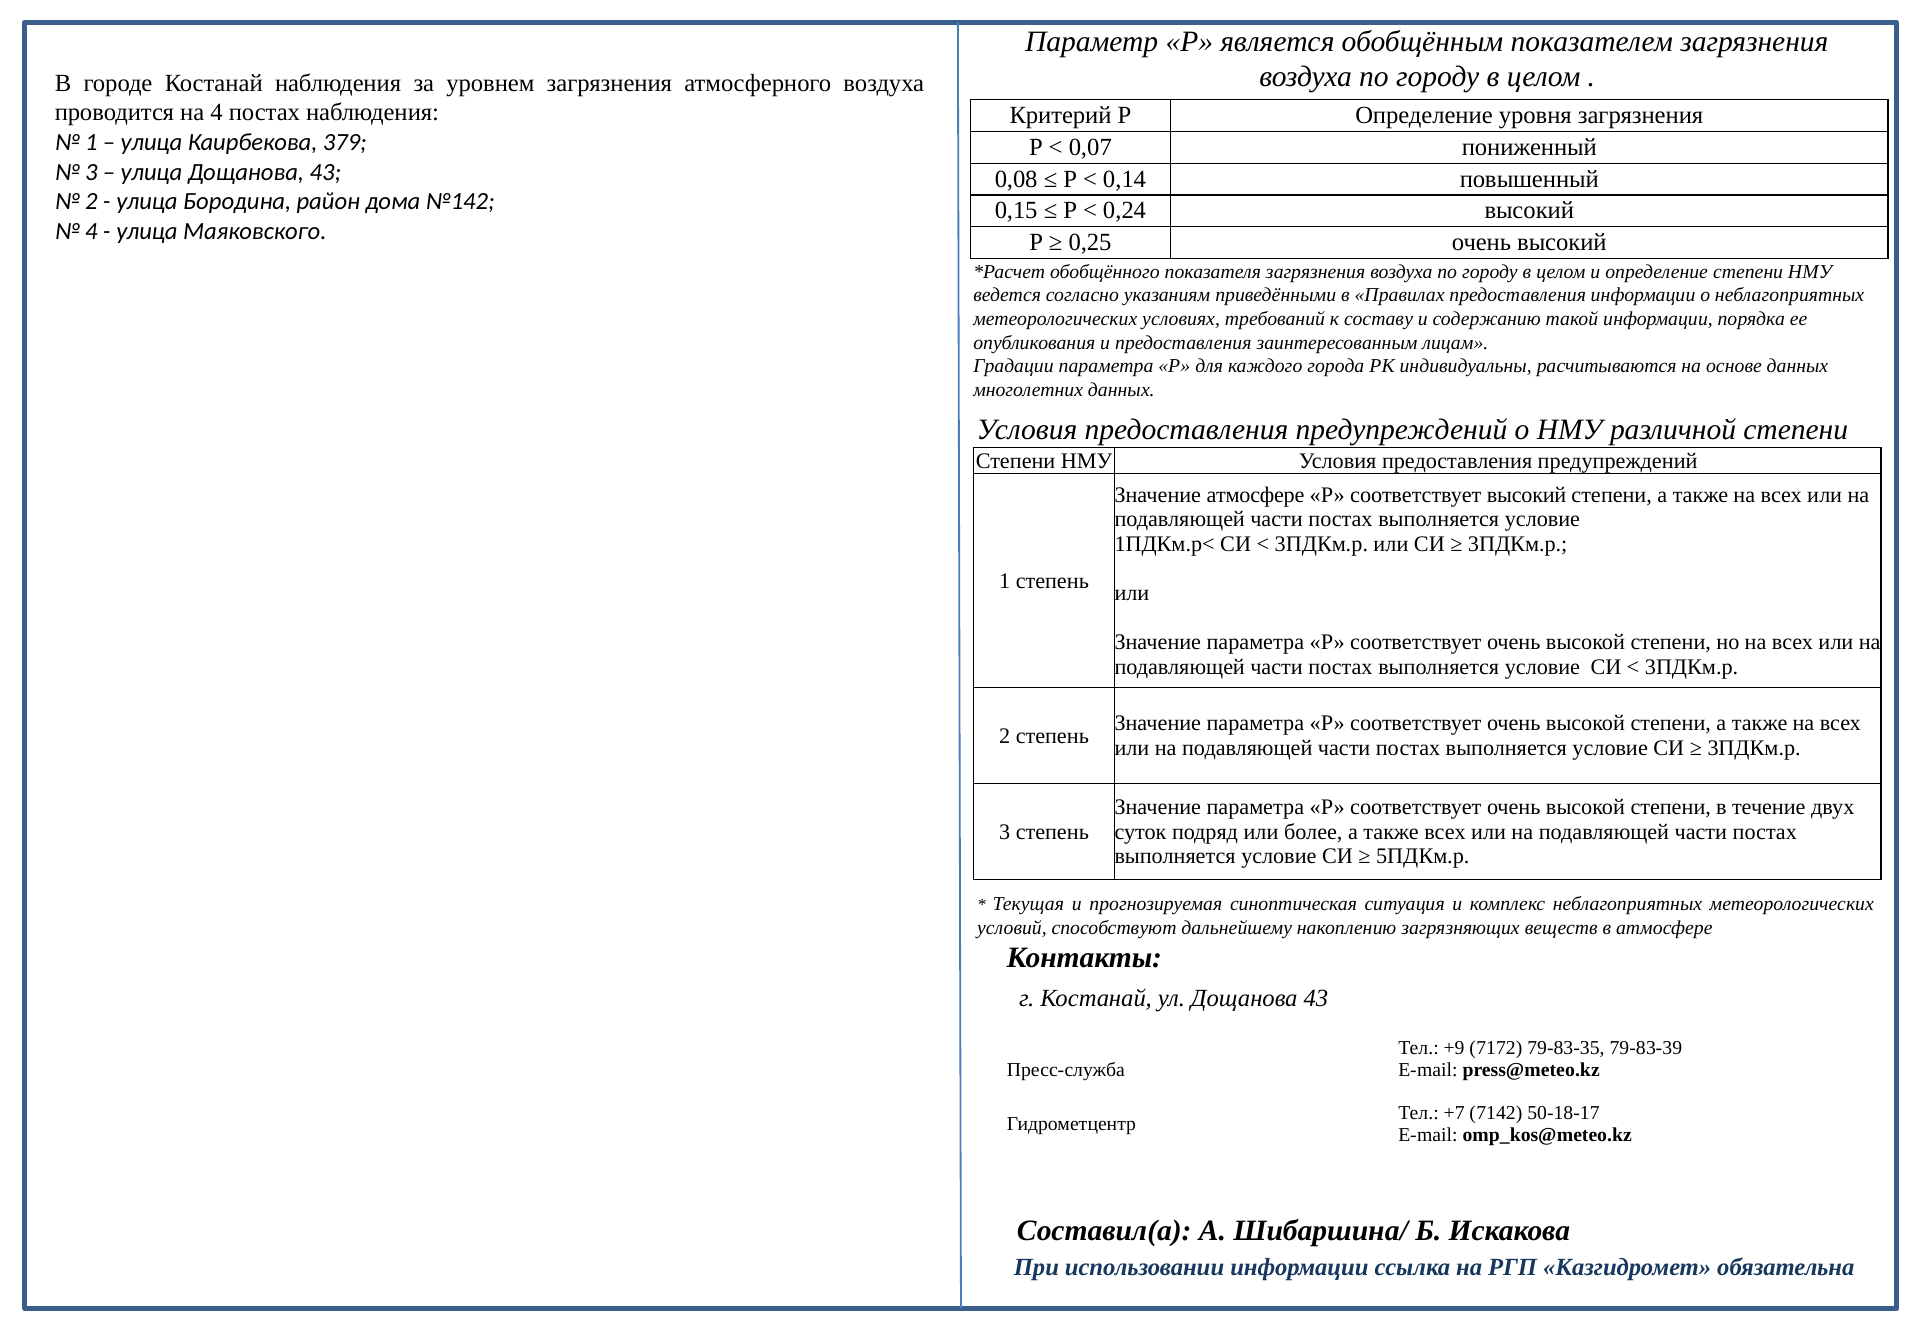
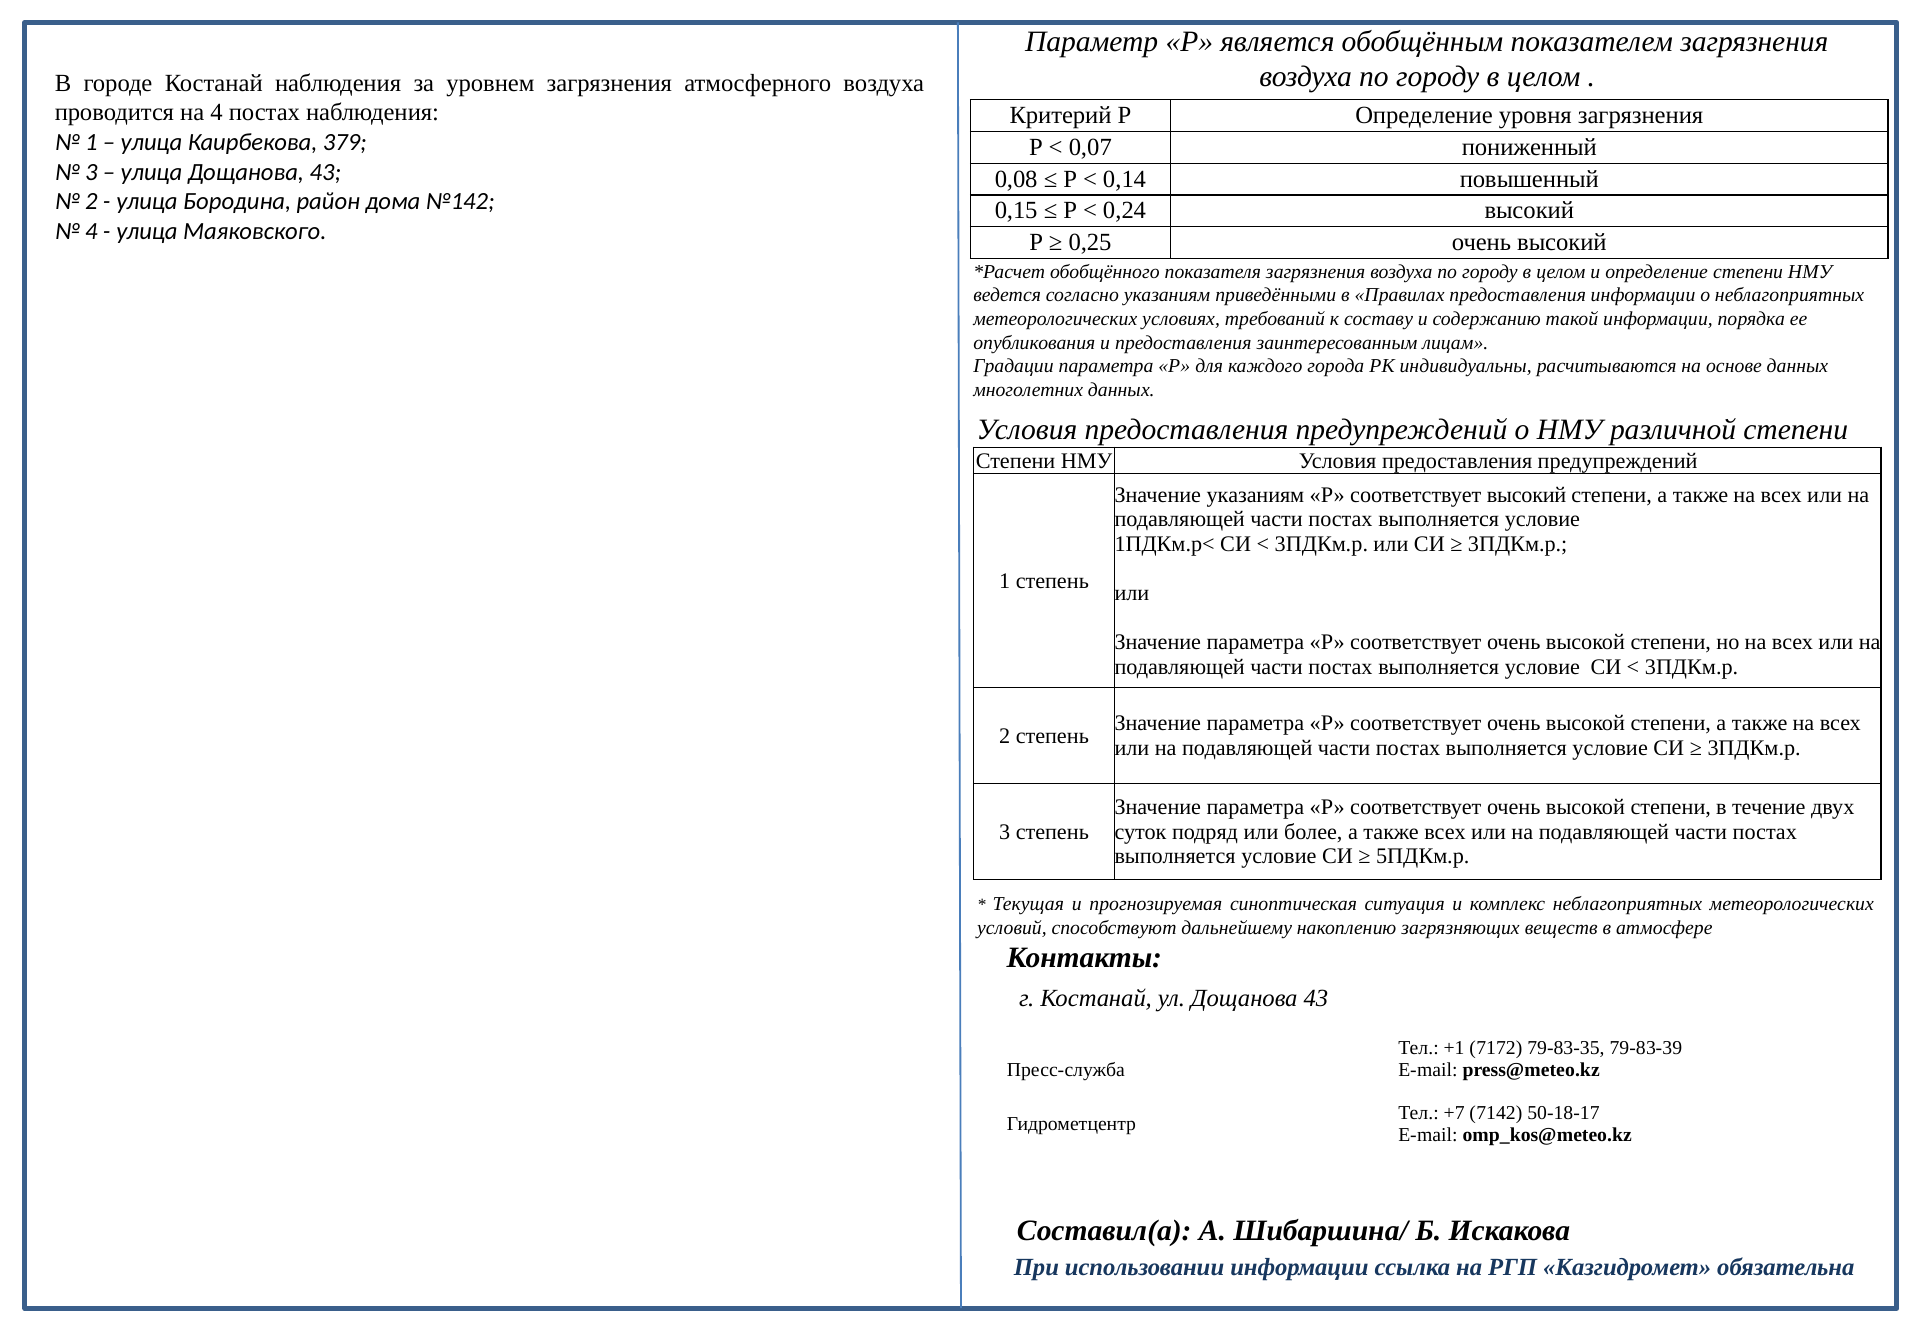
Значение атмосфере: атмосфере -> указаниям
+9: +9 -> +1
